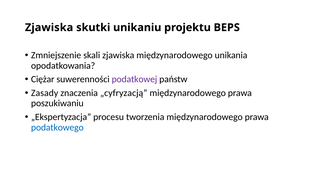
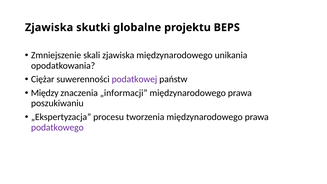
unikaniu: unikaniu -> globalne
Zasady: Zasady -> Między
„cyfryzacją: „cyfryzacją -> „informacji
podatkowego colour: blue -> purple
